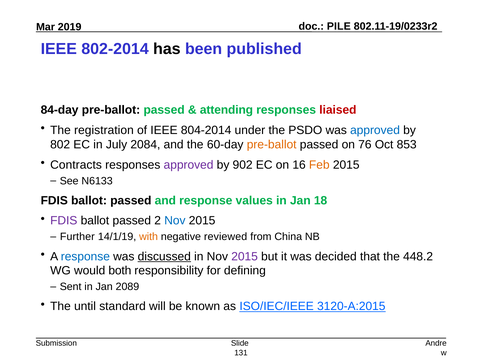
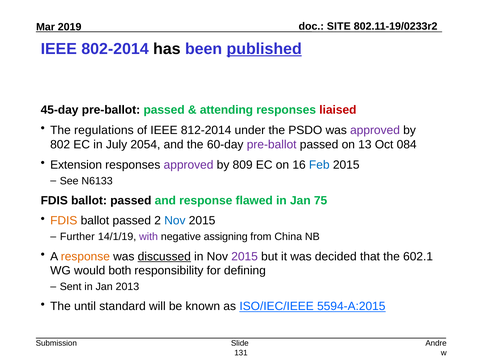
PILE: PILE -> SITE
published underline: none -> present
84-day: 84-day -> 45-day
registration: registration -> regulations
804-2014: 804-2014 -> 812-2014
approved at (375, 130) colour: blue -> purple
2084: 2084 -> 2054
pre-ballot at (272, 145) colour: orange -> purple
76: 76 -> 13
853: 853 -> 084
Contracts: Contracts -> Extension
902: 902 -> 809
Feb colour: orange -> blue
values: values -> flawed
18: 18 -> 75
FDIS at (64, 221) colour: purple -> orange
with colour: orange -> purple
reviewed: reviewed -> assigning
response at (85, 257) colour: blue -> orange
448.2: 448.2 -> 602.1
2089: 2089 -> 2013
3120-A:2015: 3120-A:2015 -> 5594-A:2015
